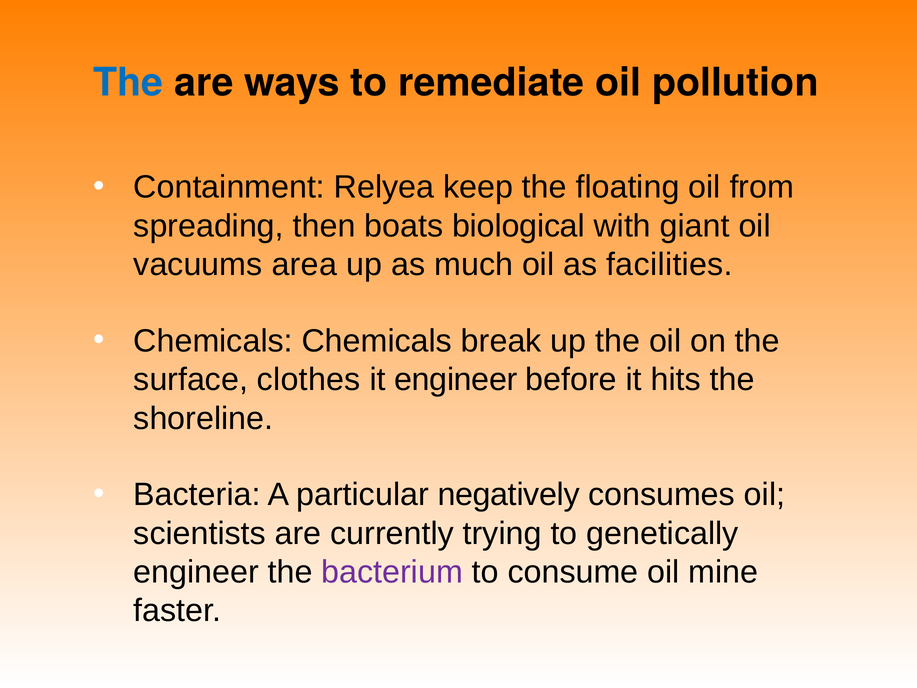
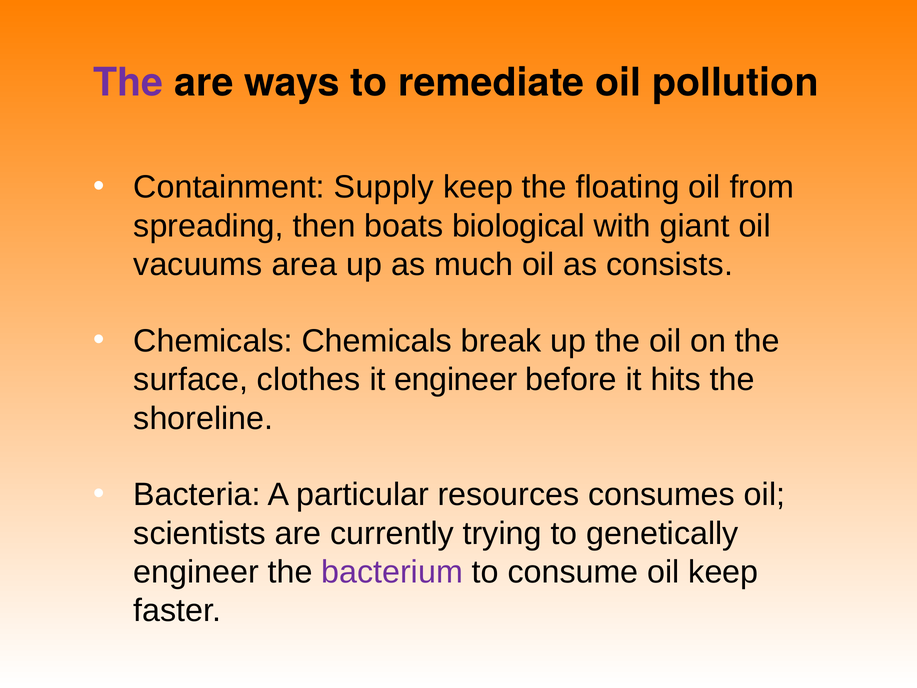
The at (128, 83) colour: blue -> purple
Relyea: Relyea -> Supply
facilities: facilities -> consists
negatively: negatively -> resources
oil mine: mine -> keep
